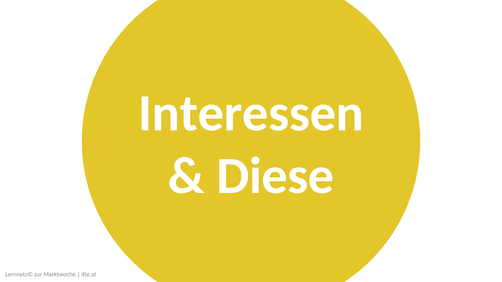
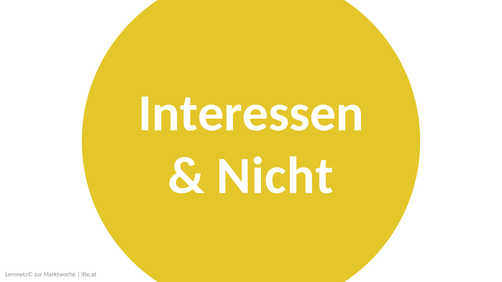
Diese: Diese -> Nicht
